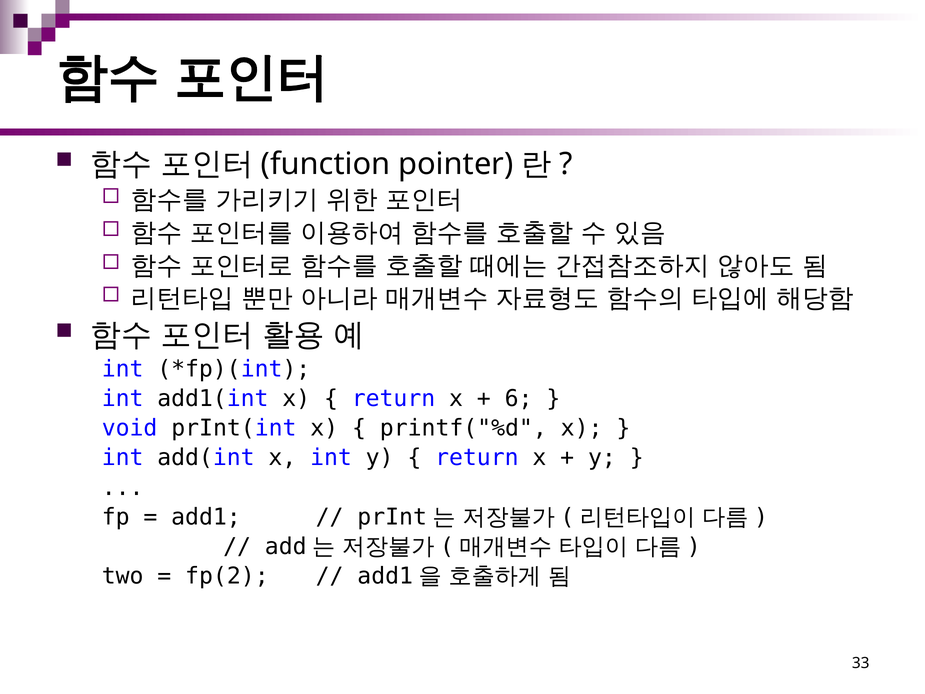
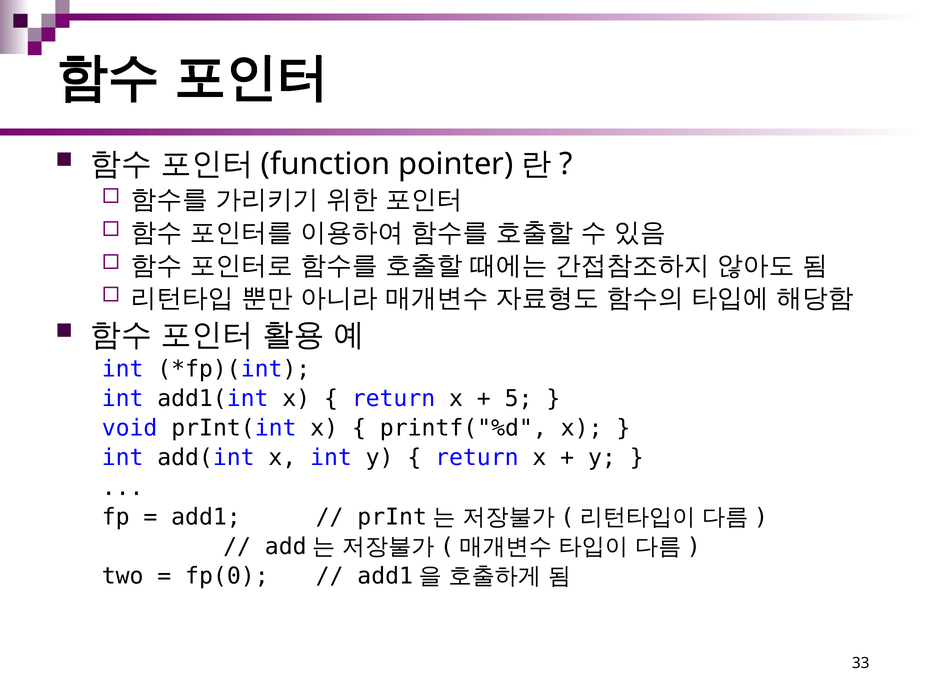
6: 6 -> 5
fp(2: fp(2 -> fp(0
